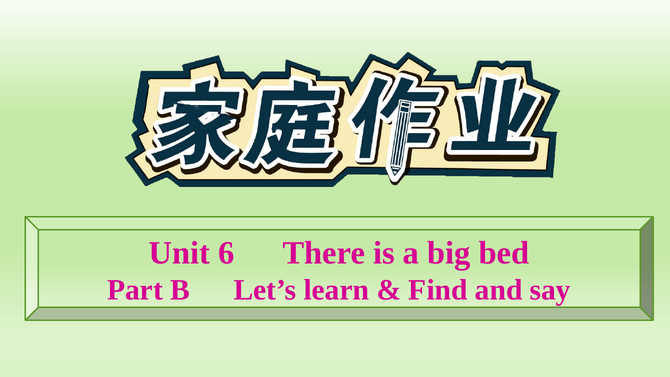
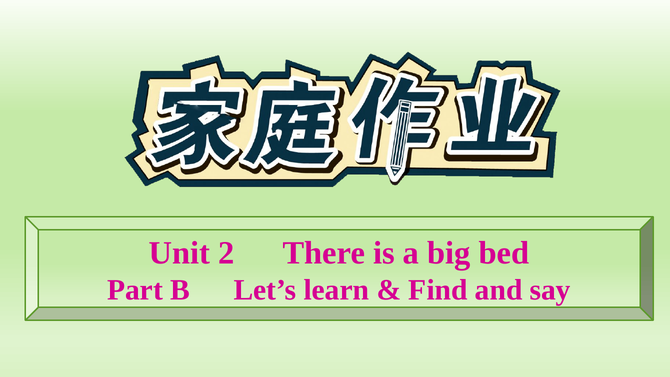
6: 6 -> 2
